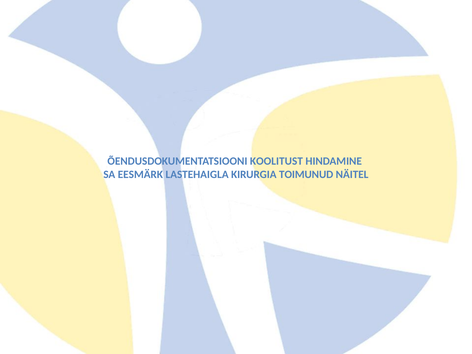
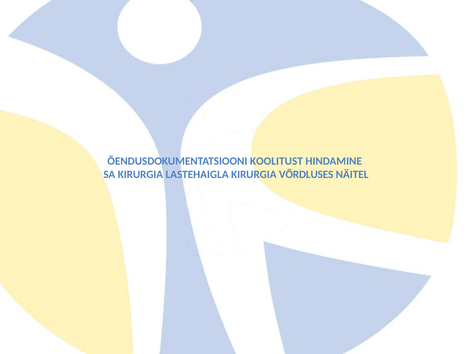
SA EESMÄRK: EESMÄRK -> KIRURGIA
TOIMUNUD: TOIMUNUD -> VÕRDLUSES
